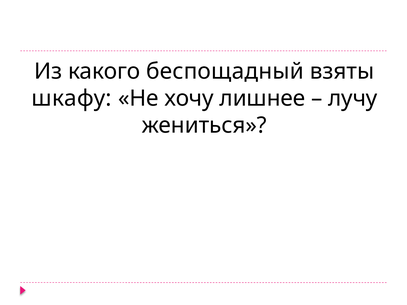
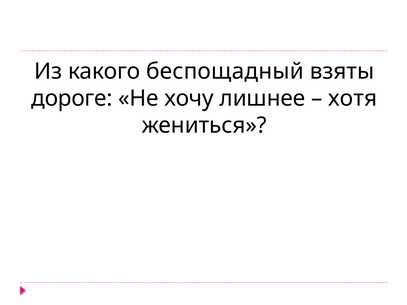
шкафу: шкафу -> дороге
лучу: лучу -> хотя
